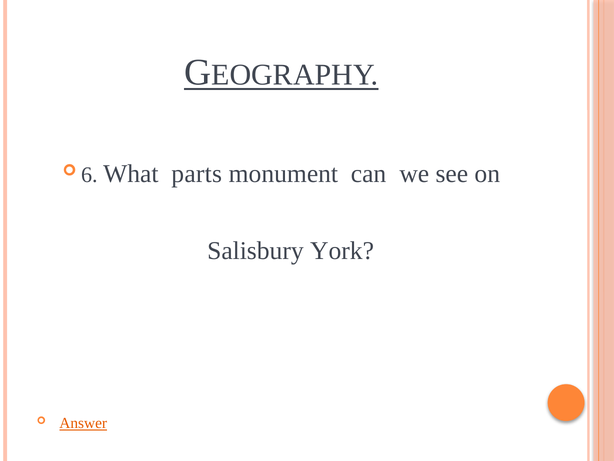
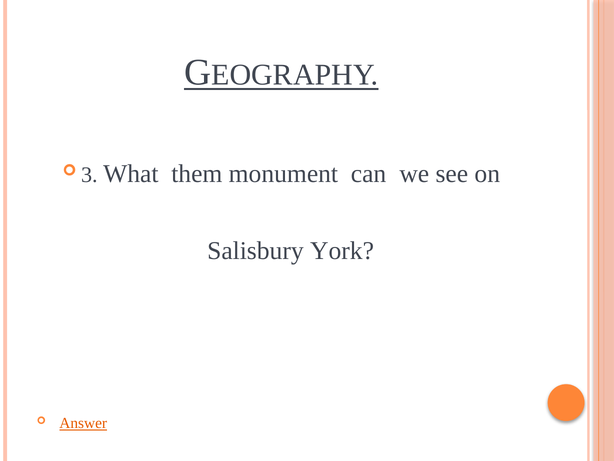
6: 6 -> 3
parts: parts -> them
